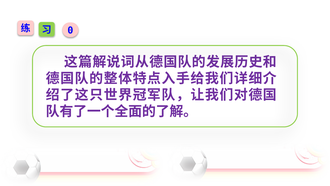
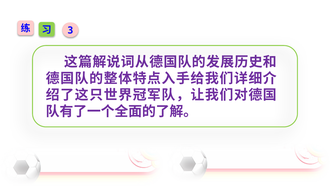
0: 0 -> 3
